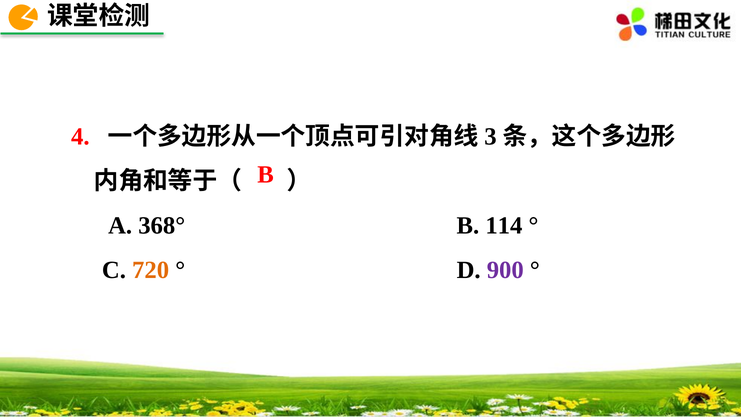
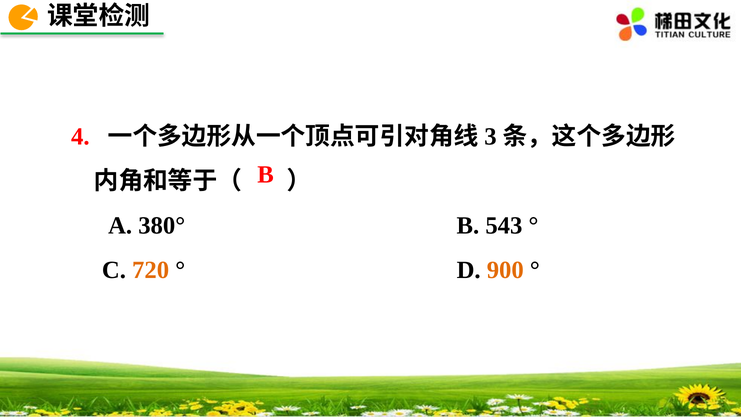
368°: 368° -> 380°
114: 114 -> 543
900 colour: purple -> orange
